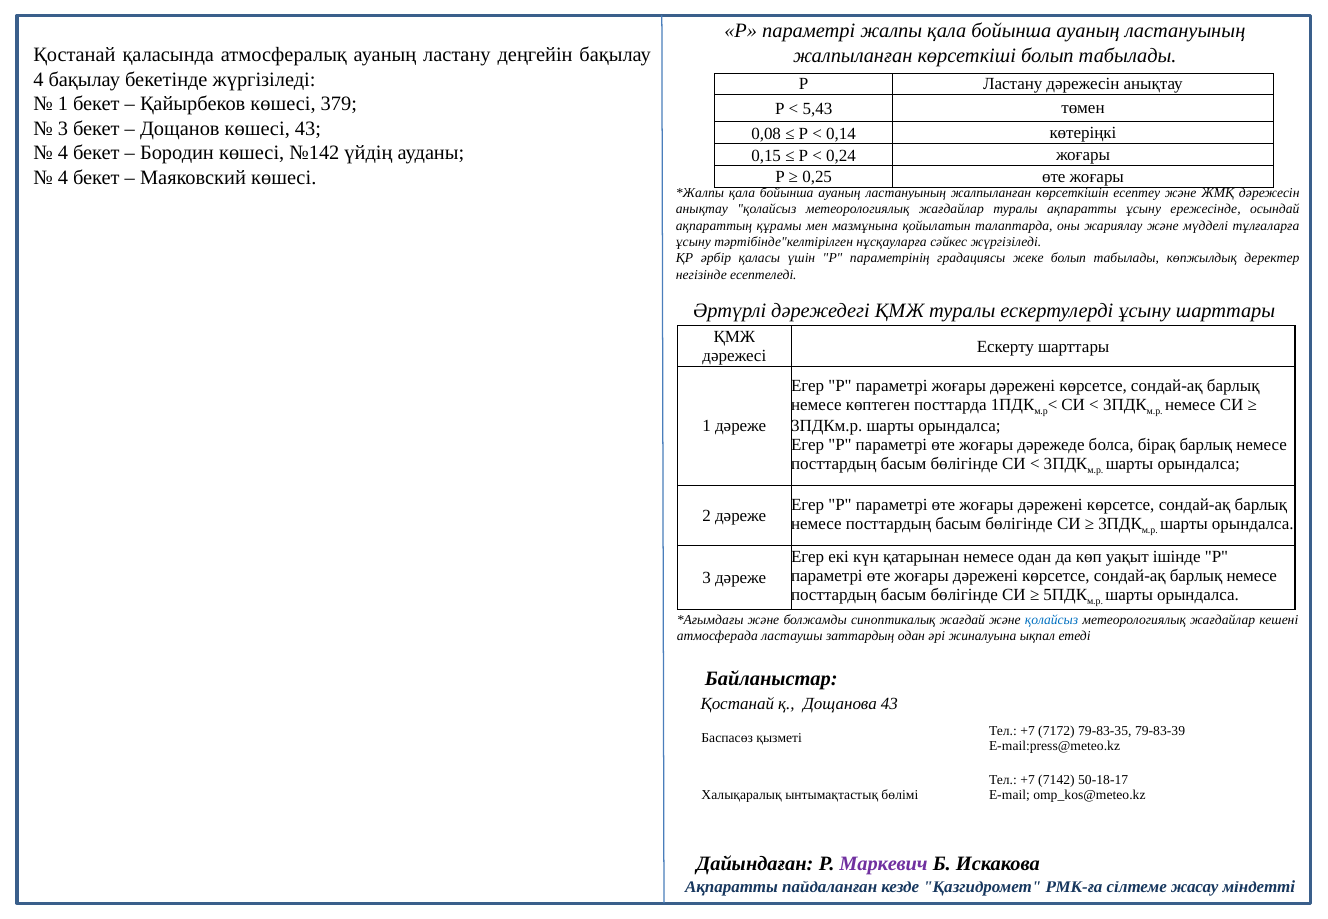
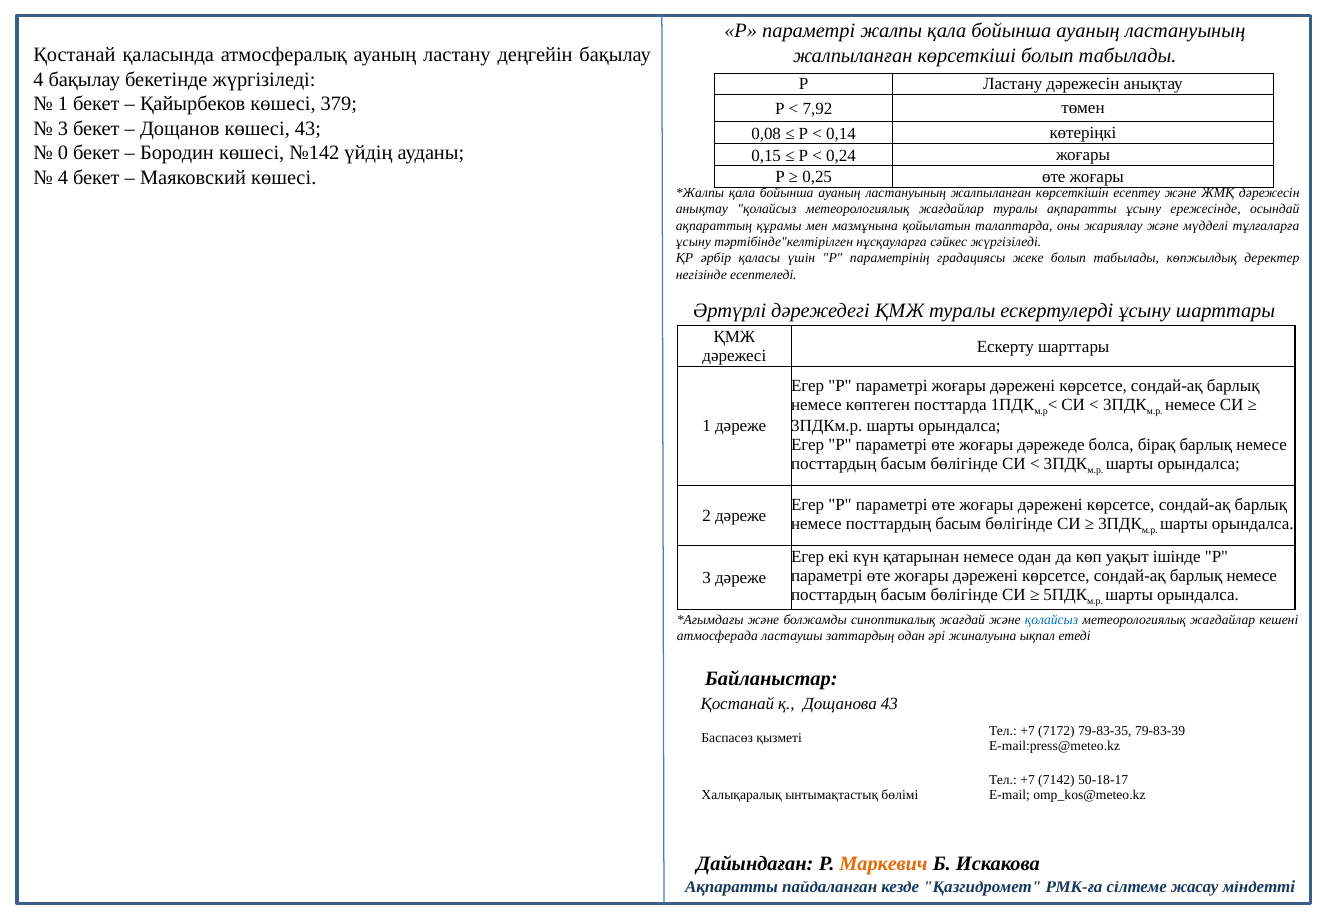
5,43: 5,43 -> 7,92
4 at (63, 153): 4 -> 0
Маркевич colour: purple -> orange
